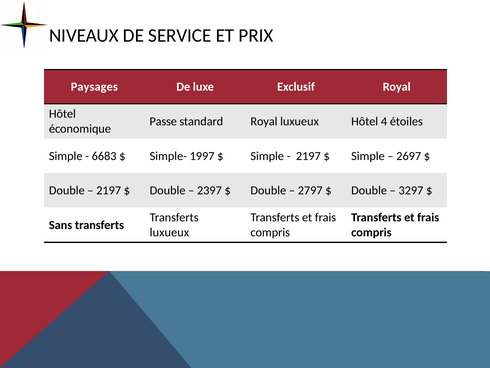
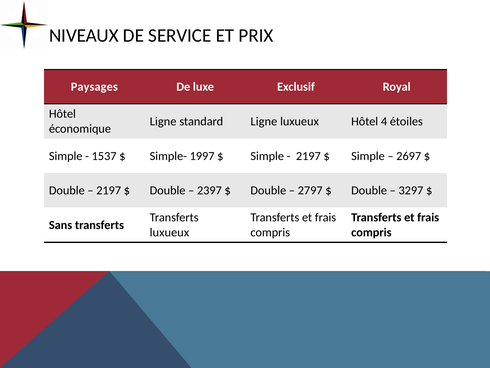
Passe at (163, 121): Passe -> Ligne
standard Royal: Royal -> Ligne
6683: 6683 -> 1537
